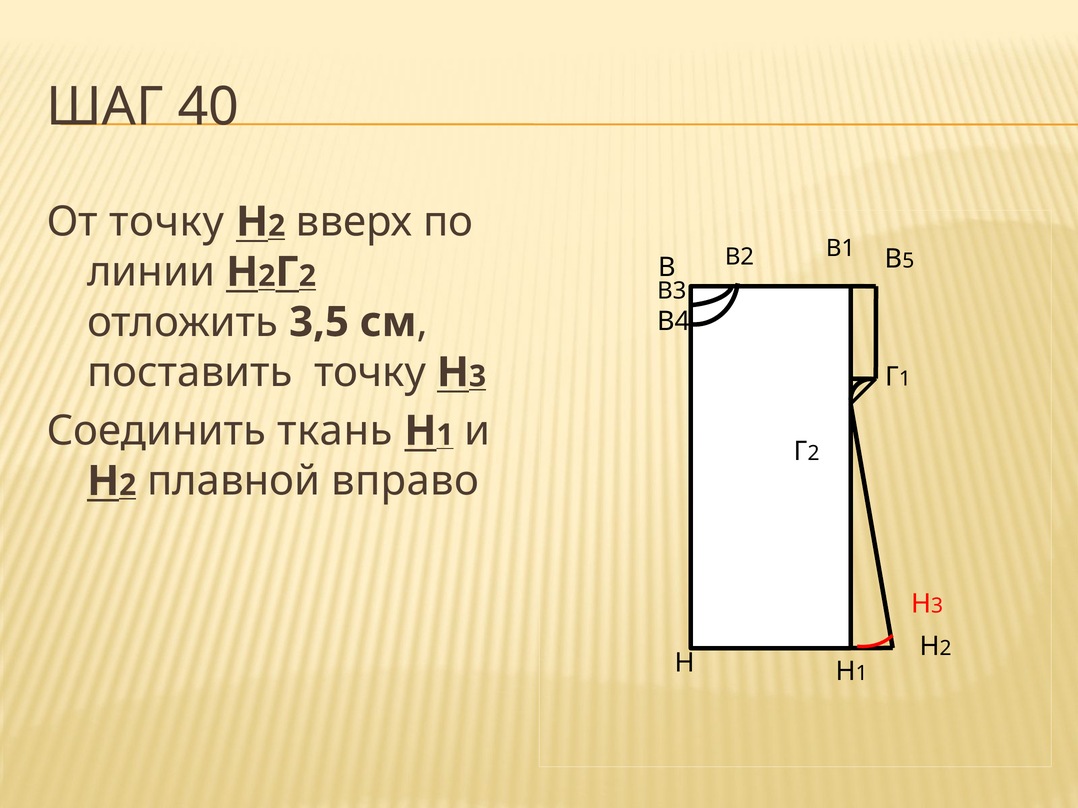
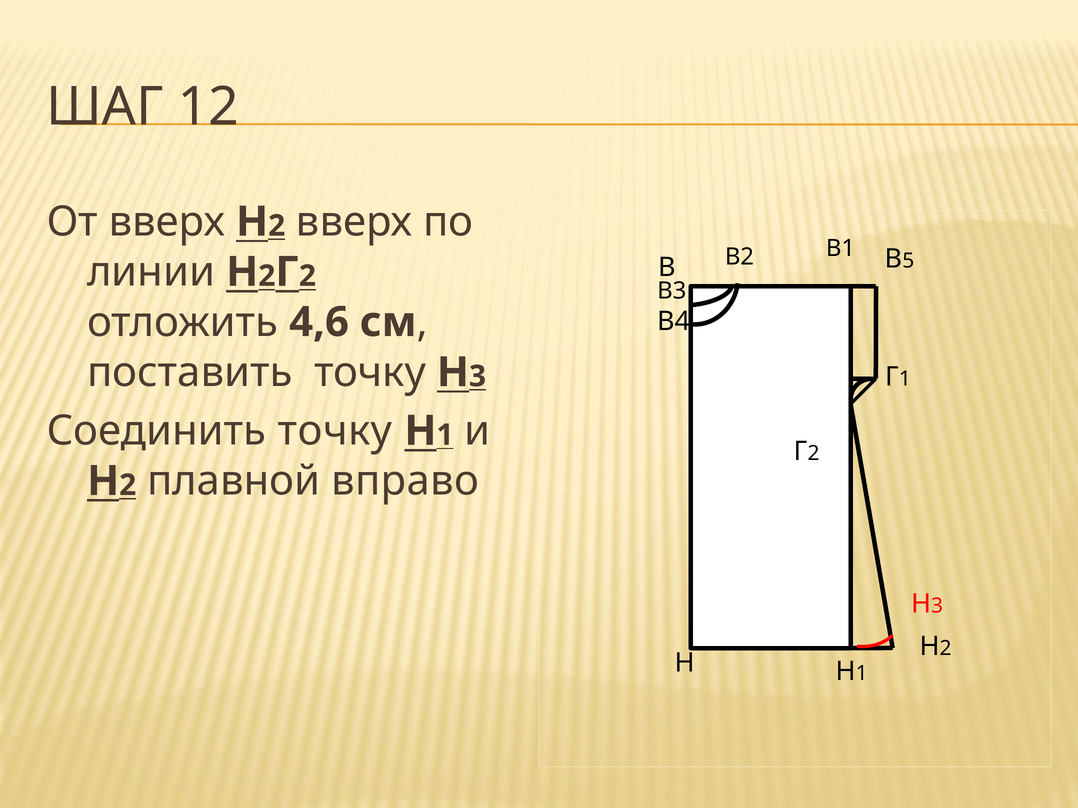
40: 40 -> 12
От точку: точку -> вверх
3,5: 3,5 -> 4,6
Соединить ткань: ткань -> точку
